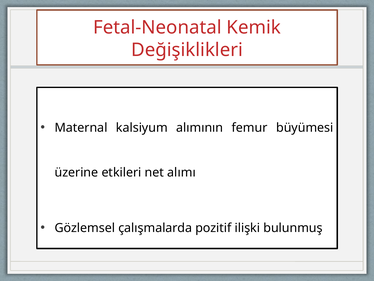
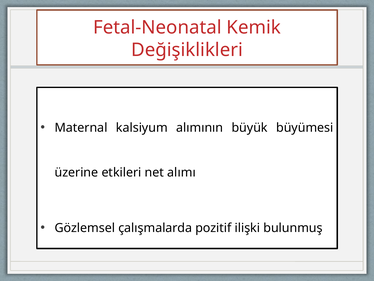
femur: femur -> büyük
